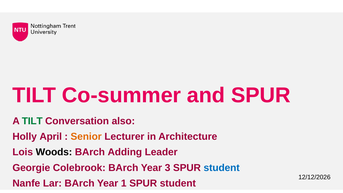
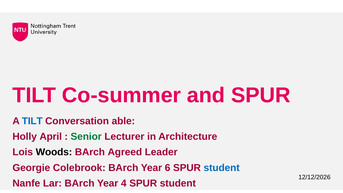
TILT at (32, 121) colour: green -> blue
also: also -> able
Senior colour: orange -> green
Adding: Adding -> Agreed
3: 3 -> 6
1: 1 -> 4
